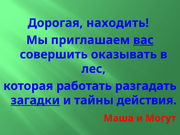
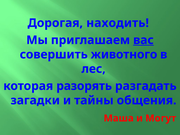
оказывать: оказывать -> животного
работать: работать -> разорять
загадки underline: present -> none
действия: действия -> общения
